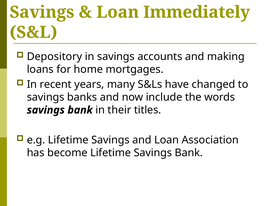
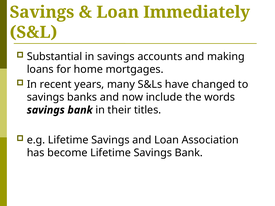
Depository: Depository -> Substantial
